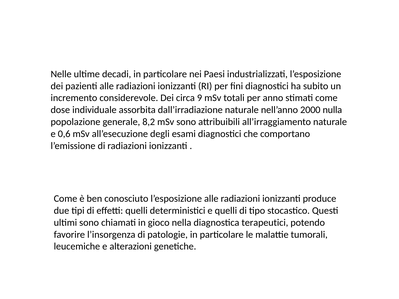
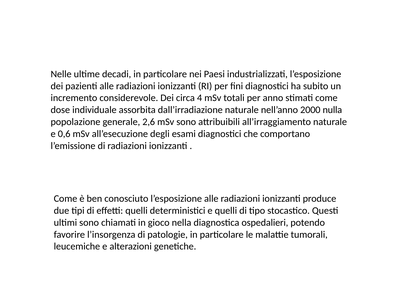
9: 9 -> 4
8,2: 8,2 -> 2,6
terapeutici: terapeutici -> ospedalieri
